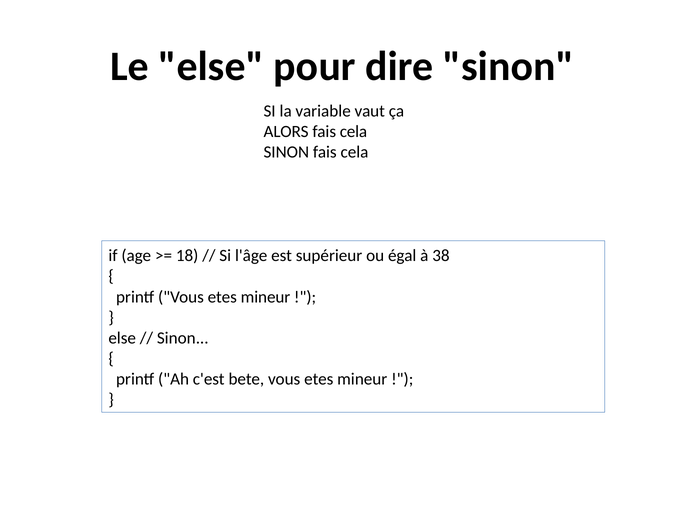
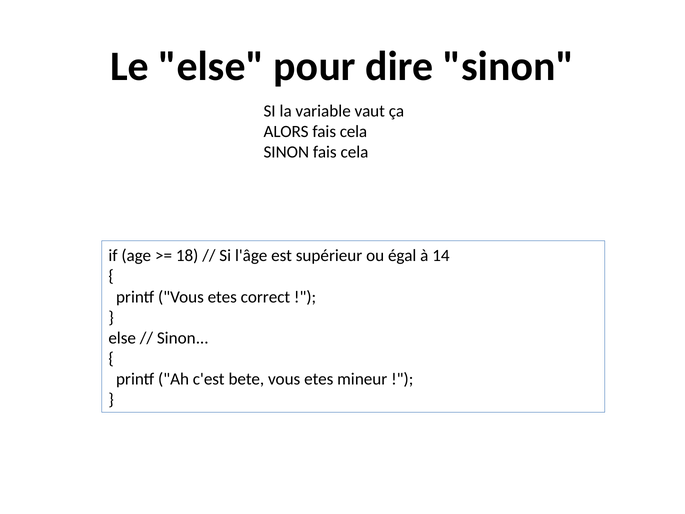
38: 38 -> 14
printf Vous etes mineur: mineur -> correct
